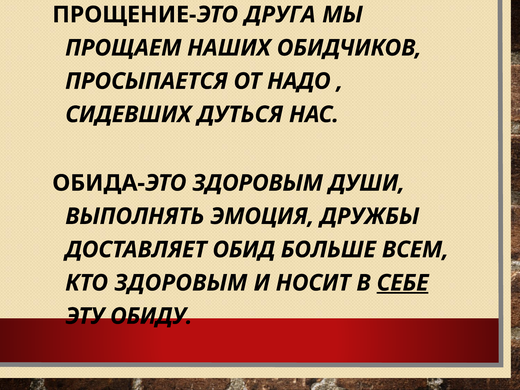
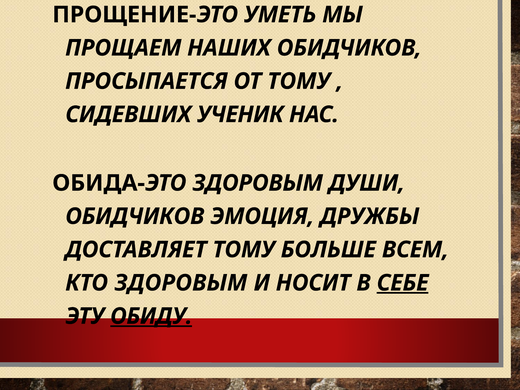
ДРУГА: ДРУГА -> УМЕТЬ
ОТ НАДО: НАДО -> ТОМУ
ДУТЬСЯ: ДУТЬСЯ -> УЧЕНИК
ВЫПОЛНЯТЬ at (135, 216): ВЫПОЛНЯТЬ -> ОБИДЧИКОВ
ДОСТАВЛЯЕТ ОБИД: ОБИД -> ТОМУ
ОБИДУ underline: none -> present
